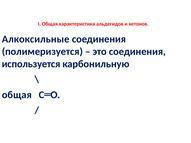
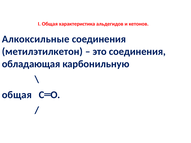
полимеризуется: полимеризуется -> метилэтилкетон
используется: используется -> обладающая
